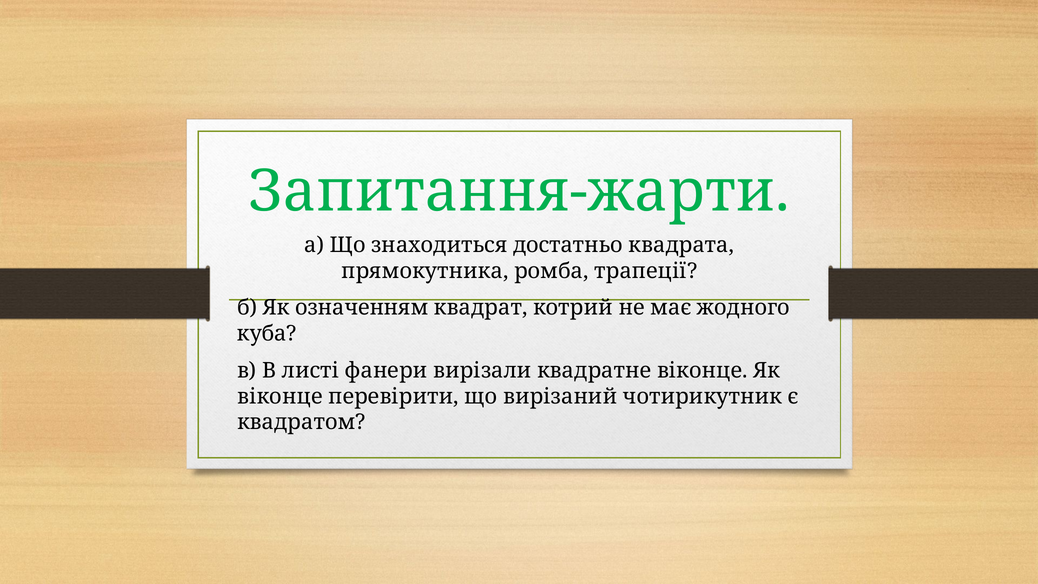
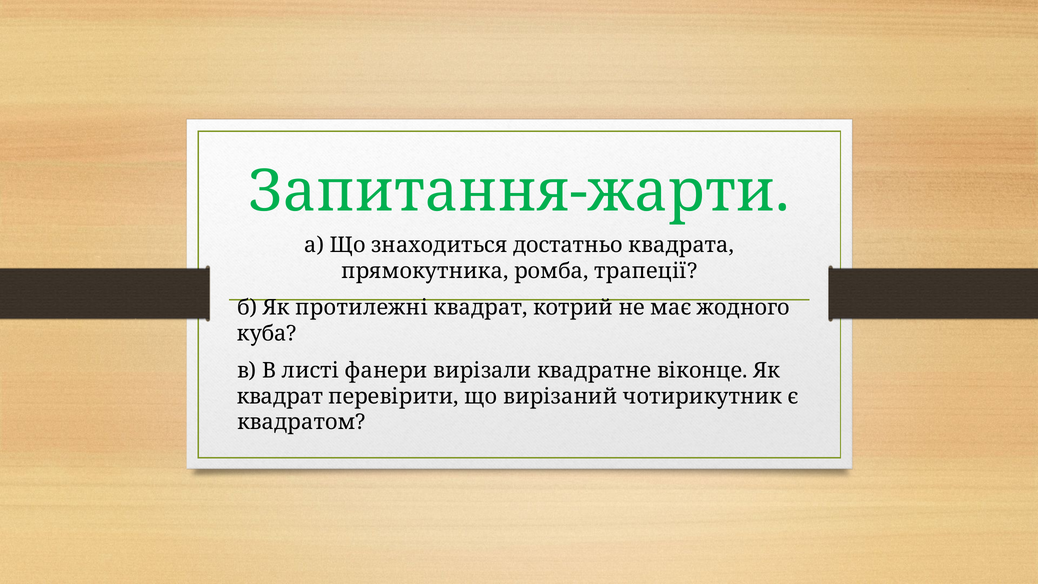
означенням: означенням -> протилежні
віконце at (280, 396): віконце -> квадрат
